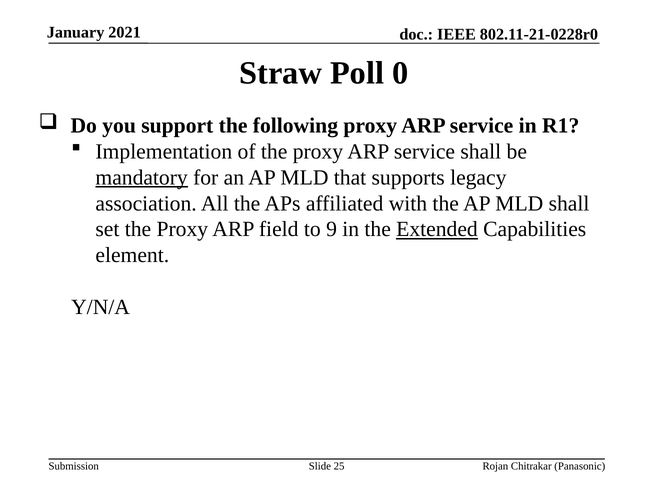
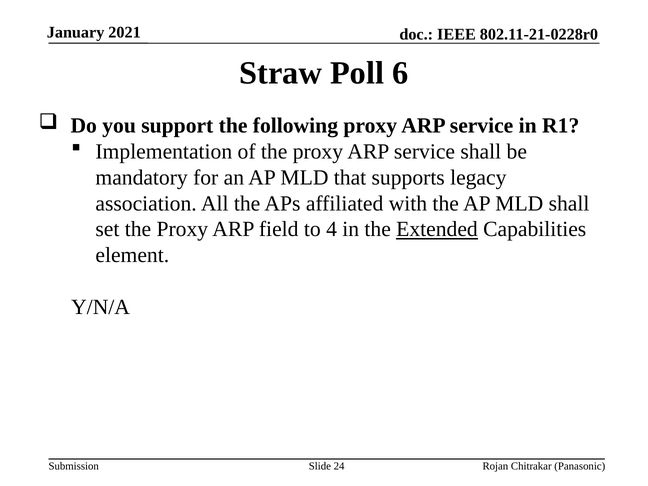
0: 0 -> 6
mandatory underline: present -> none
9: 9 -> 4
25: 25 -> 24
